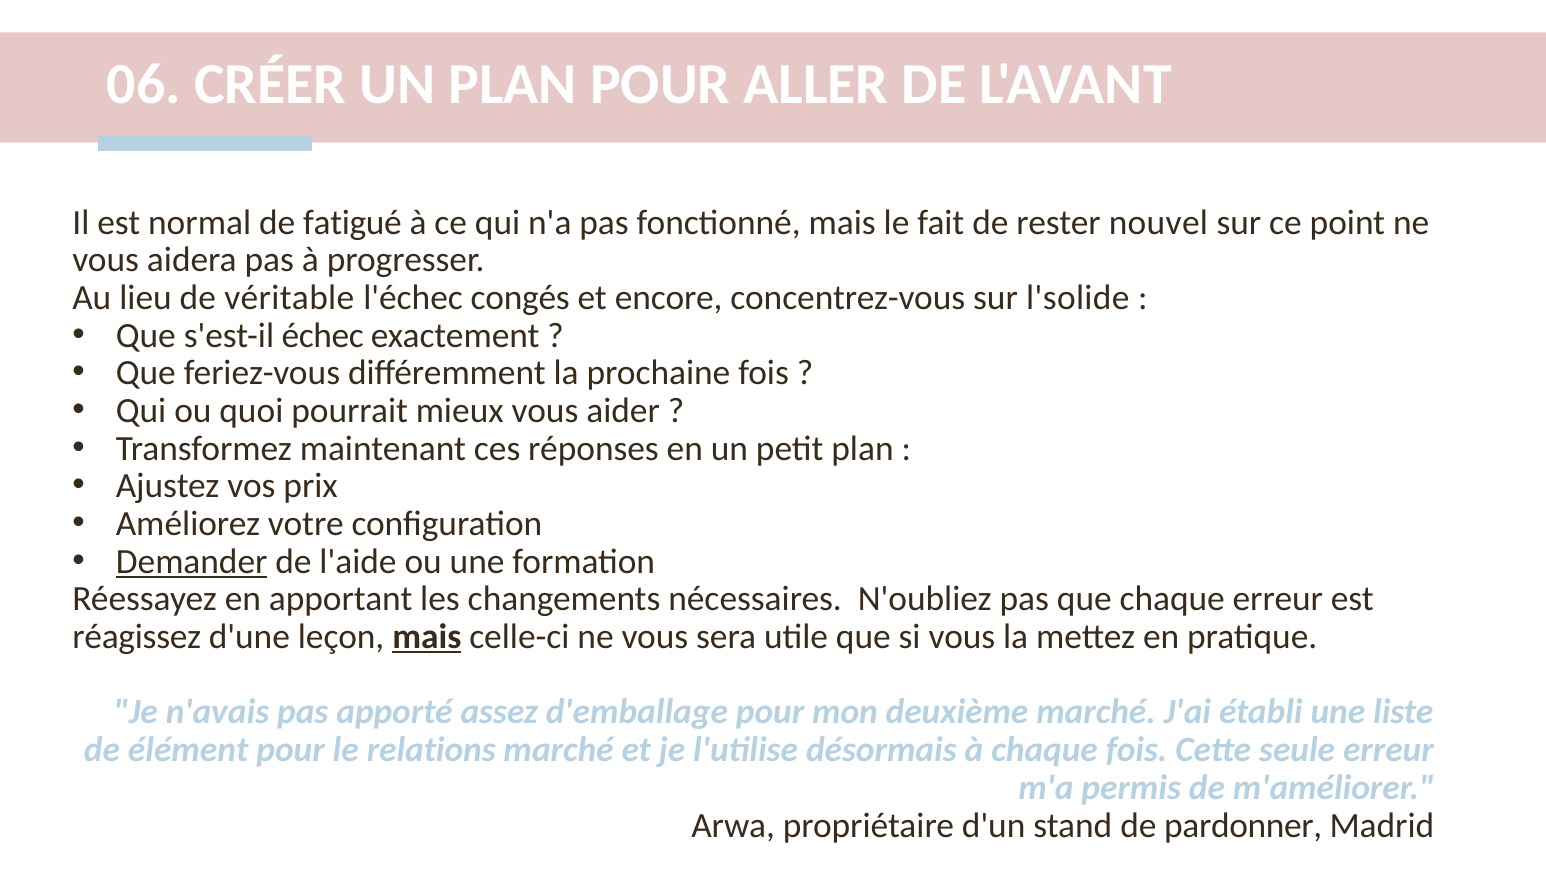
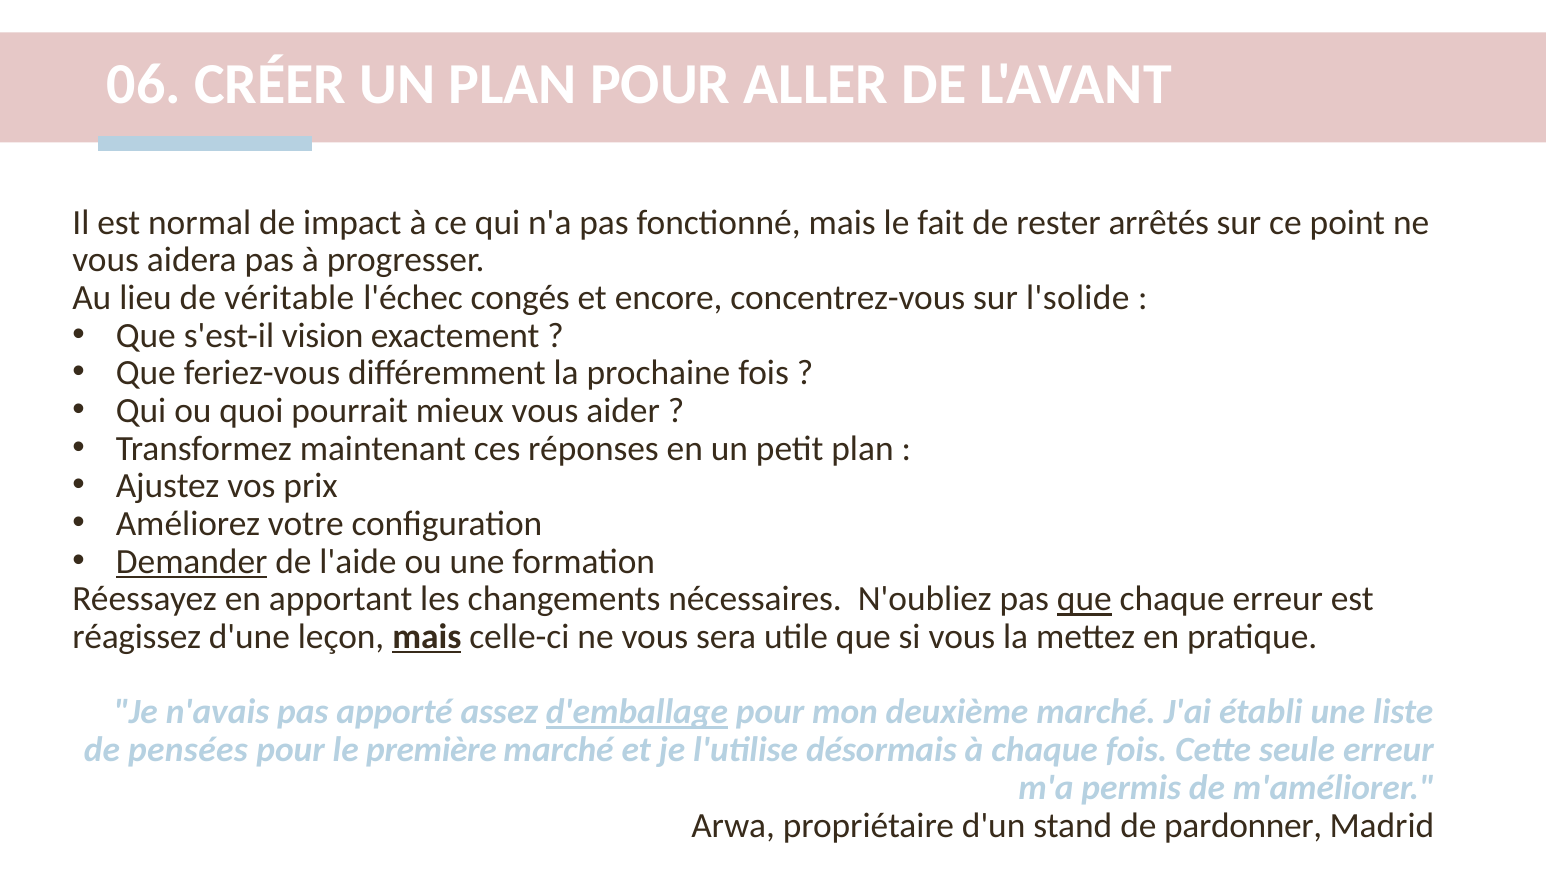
fatigué: fatigué -> impact
nouvel: nouvel -> arrêtés
échec: échec -> vision
que at (1084, 600) underline: none -> present
d'emballage underline: none -> present
élément: élément -> pensées
relations: relations -> première
